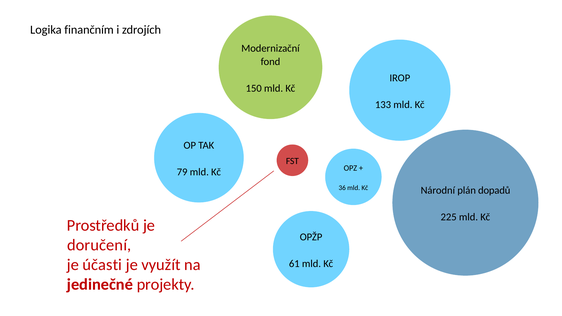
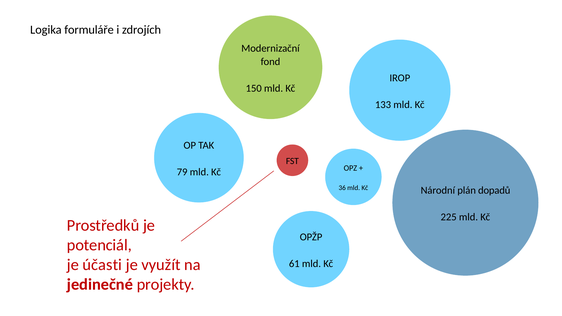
finančním: finančním -> formuláře
doručení: doručení -> potenciál
